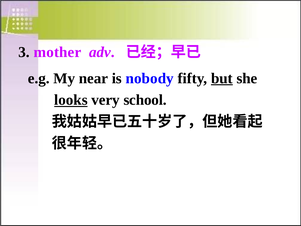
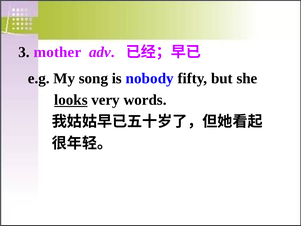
near: near -> song
but underline: present -> none
school: school -> words
